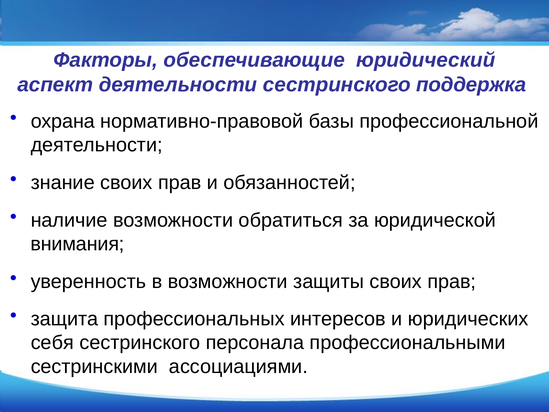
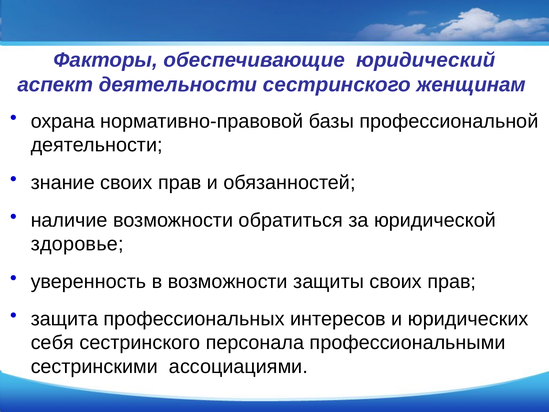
поддержка: поддержка -> женщинам
внимания: внимания -> здоровье
